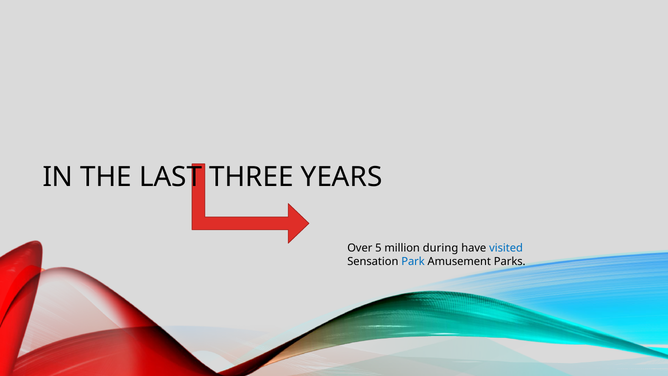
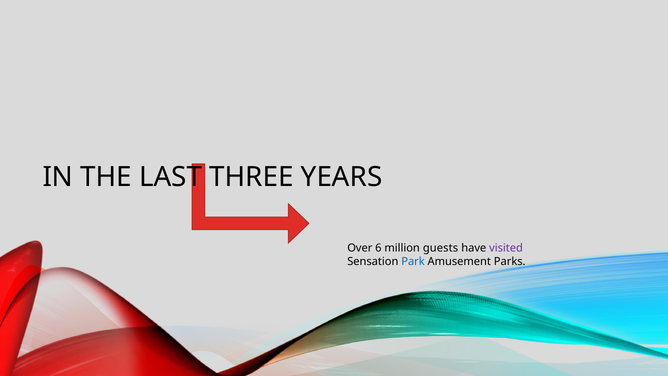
5: 5 -> 6
during: during -> guests
visited colour: blue -> purple
